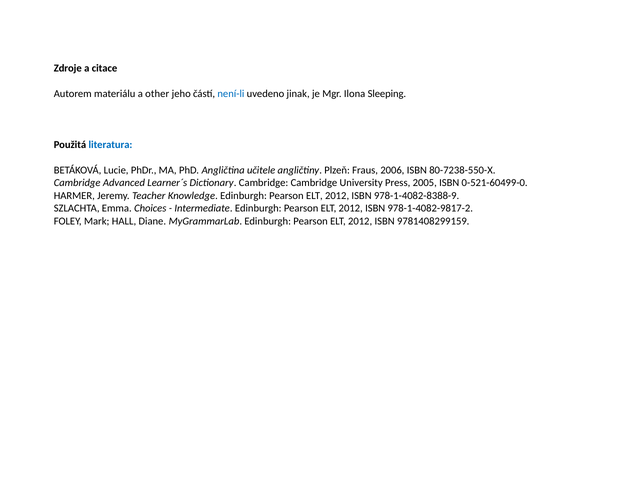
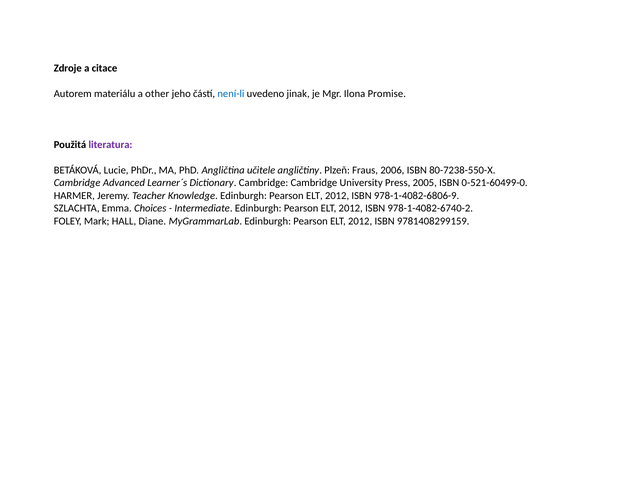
Sleeping: Sleeping -> Promise
literatura colour: blue -> purple
978-1-4082-8388-9: 978-1-4082-8388-9 -> 978-1-4082-6806-9
978-1-4082-9817-2: 978-1-4082-9817-2 -> 978-1-4082-6740-2
